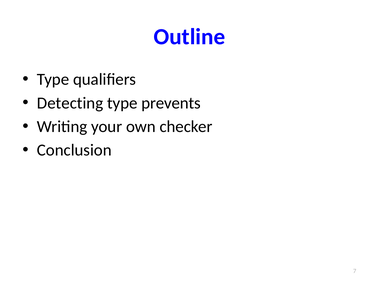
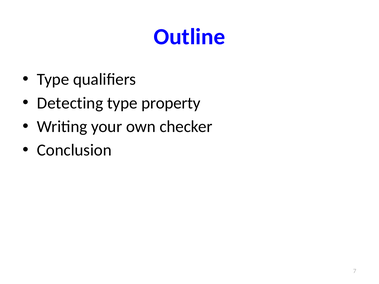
prevents: prevents -> property
